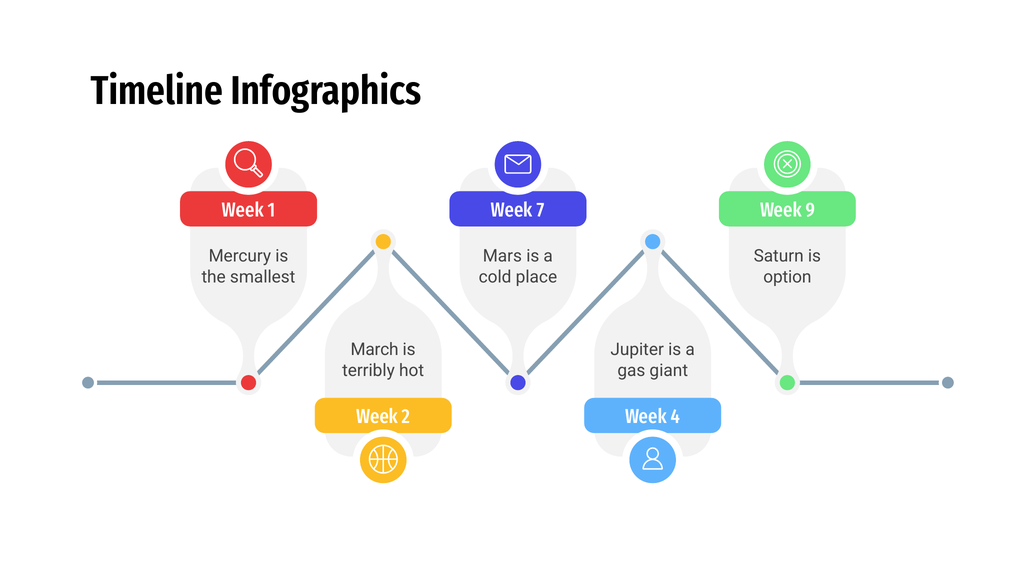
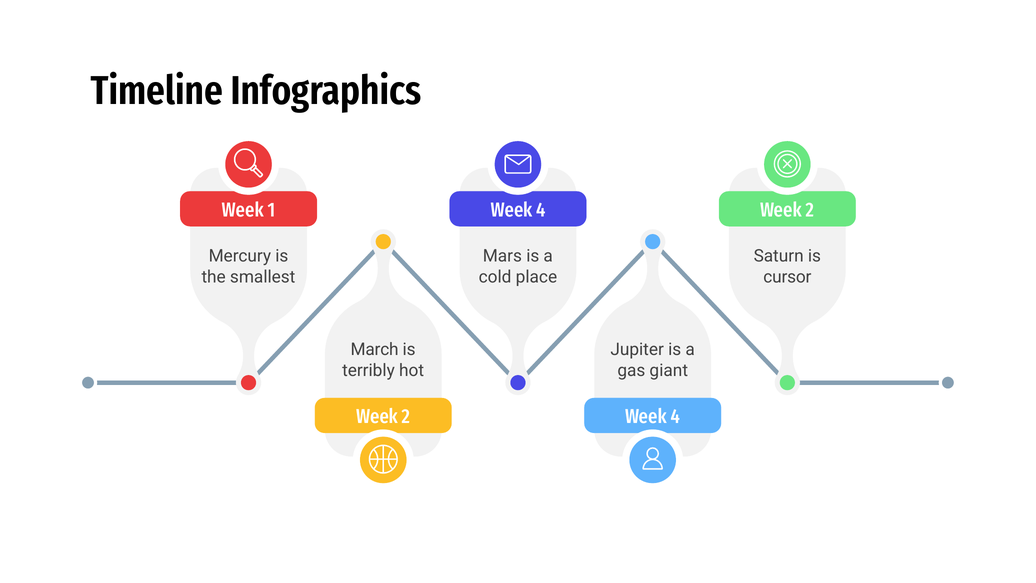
7 at (541, 210): 7 -> 4
9 at (810, 210): 9 -> 2
option: option -> cursor
